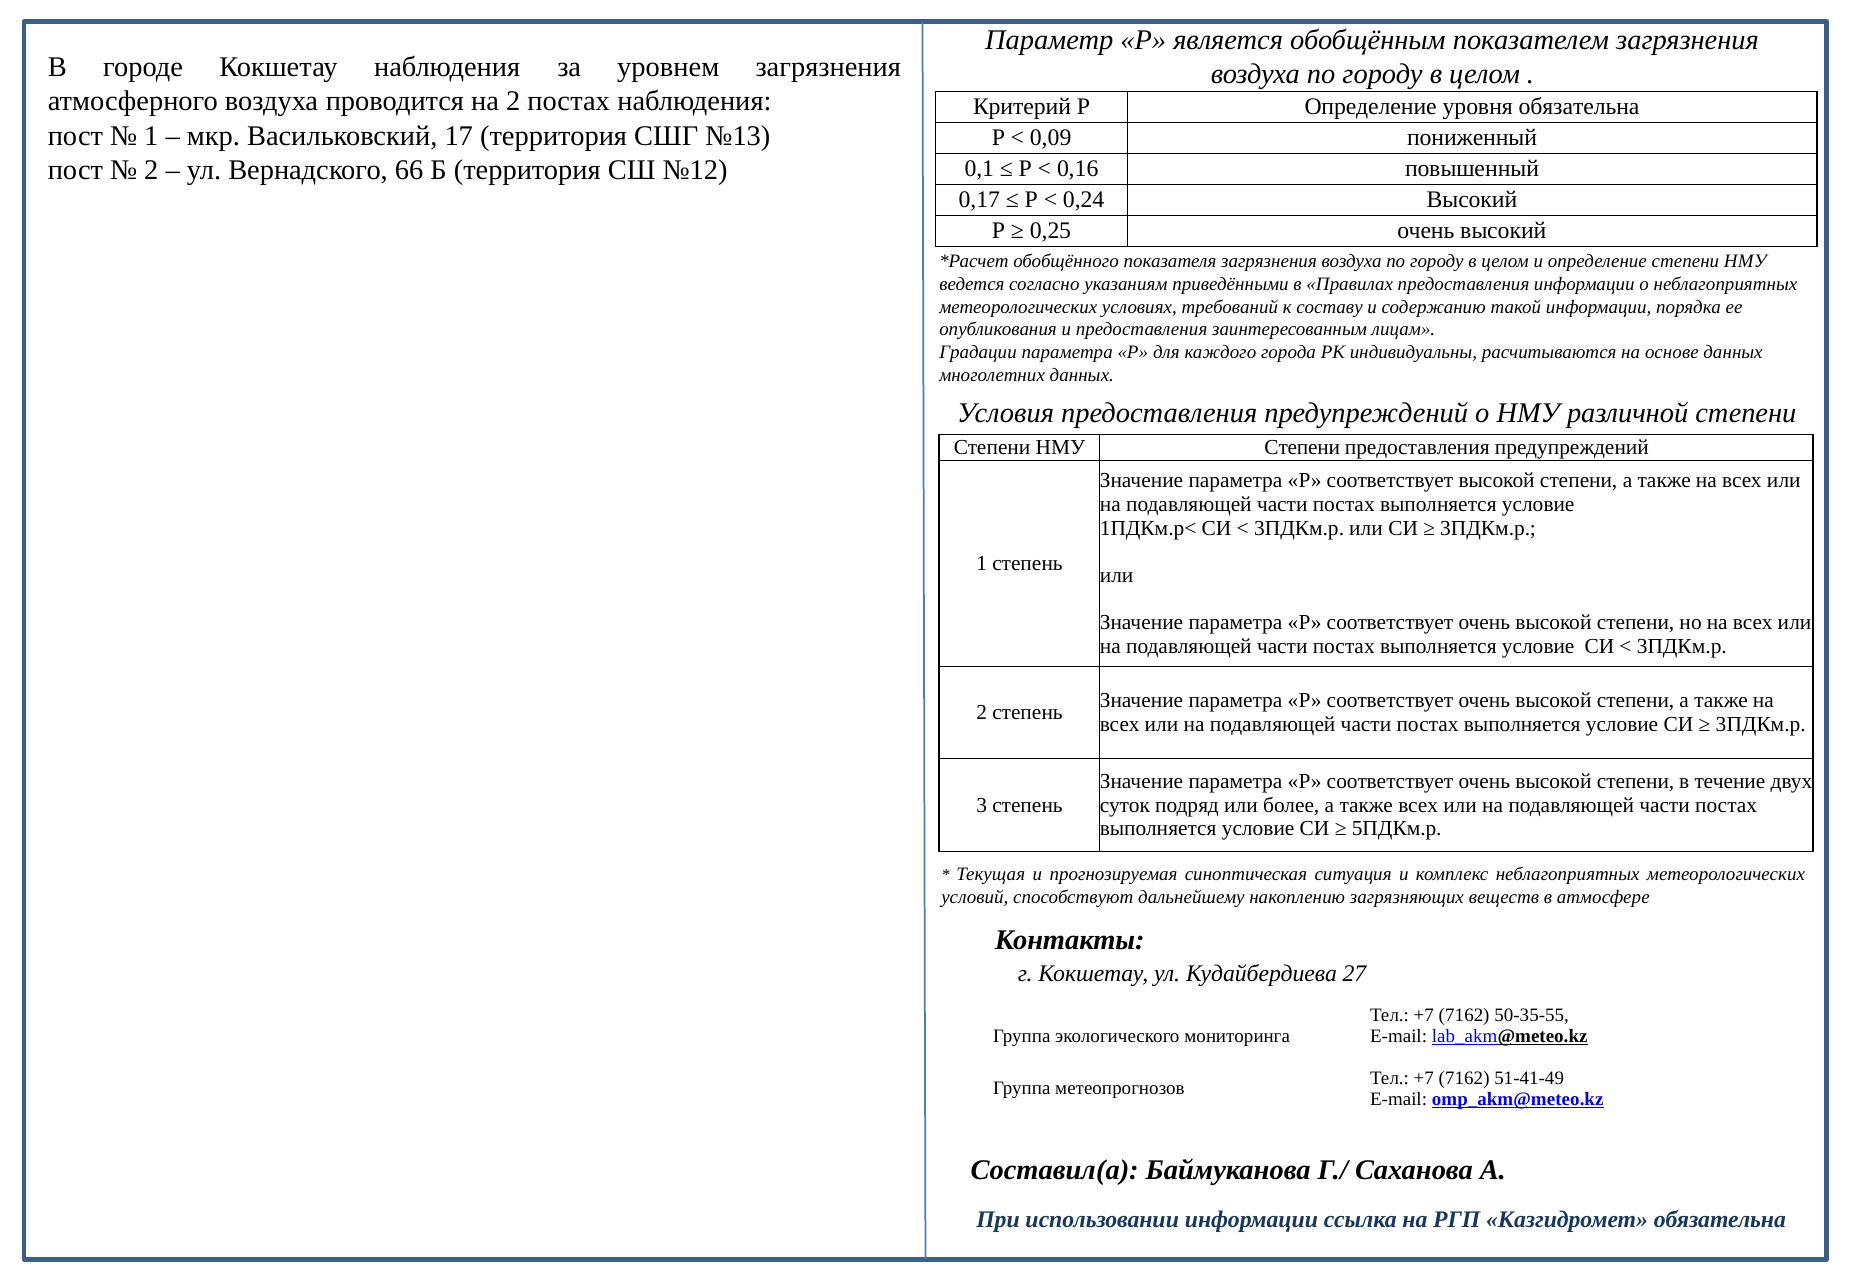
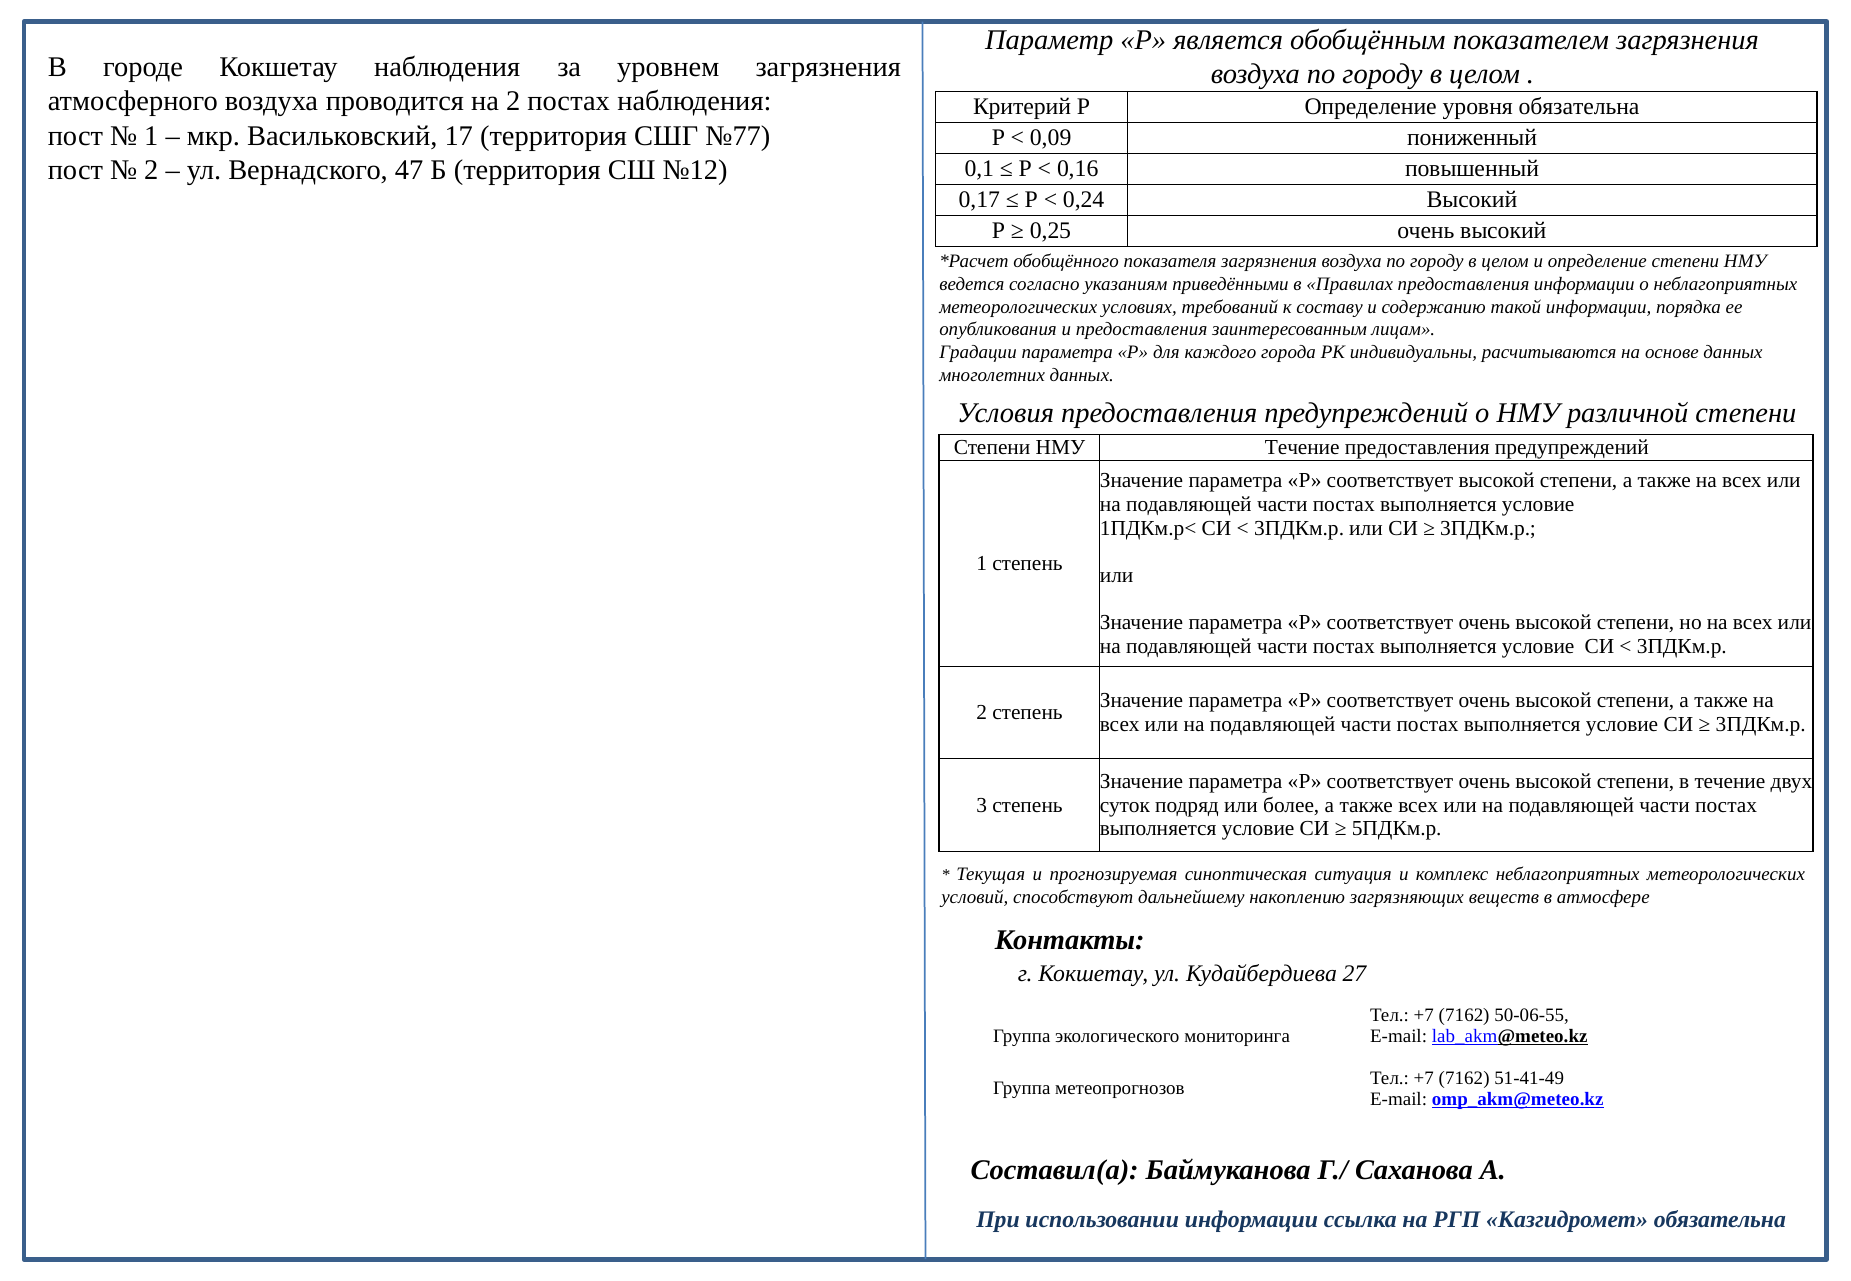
№13: №13 -> №77
66: 66 -> 47
НМУ Степени: Степени -> Течение
50-35-55: 50-35-55 -> 50-06-55
